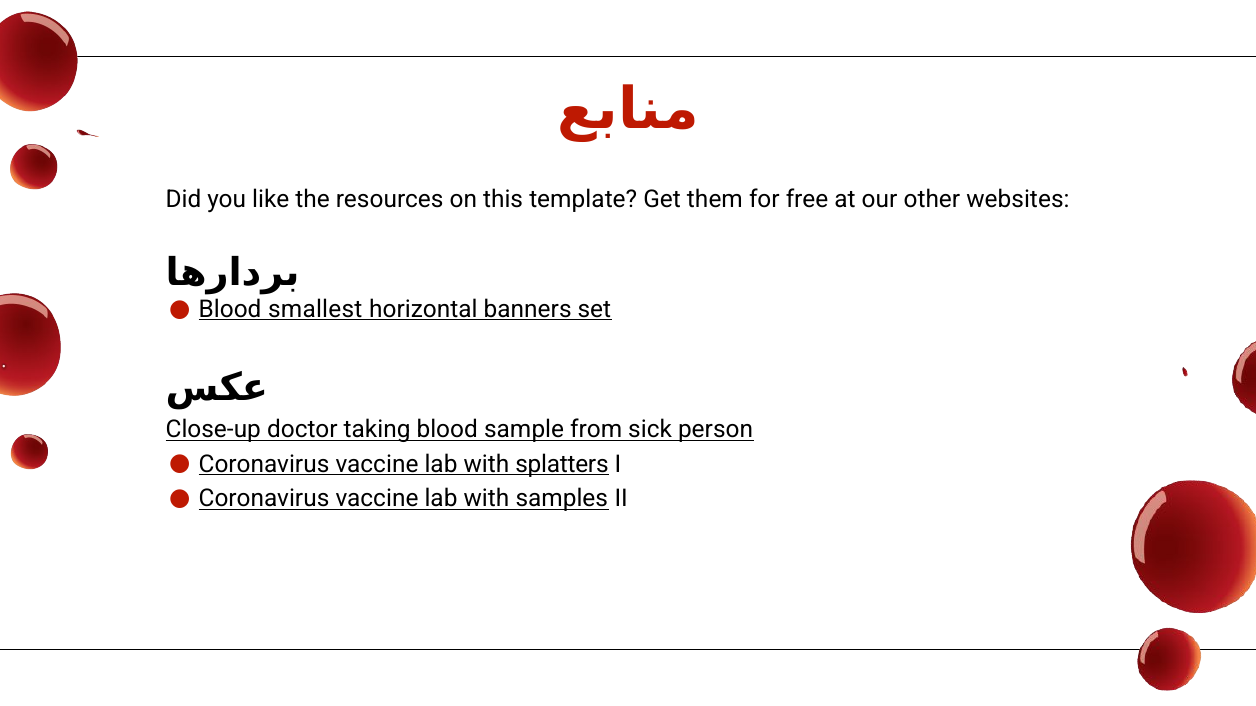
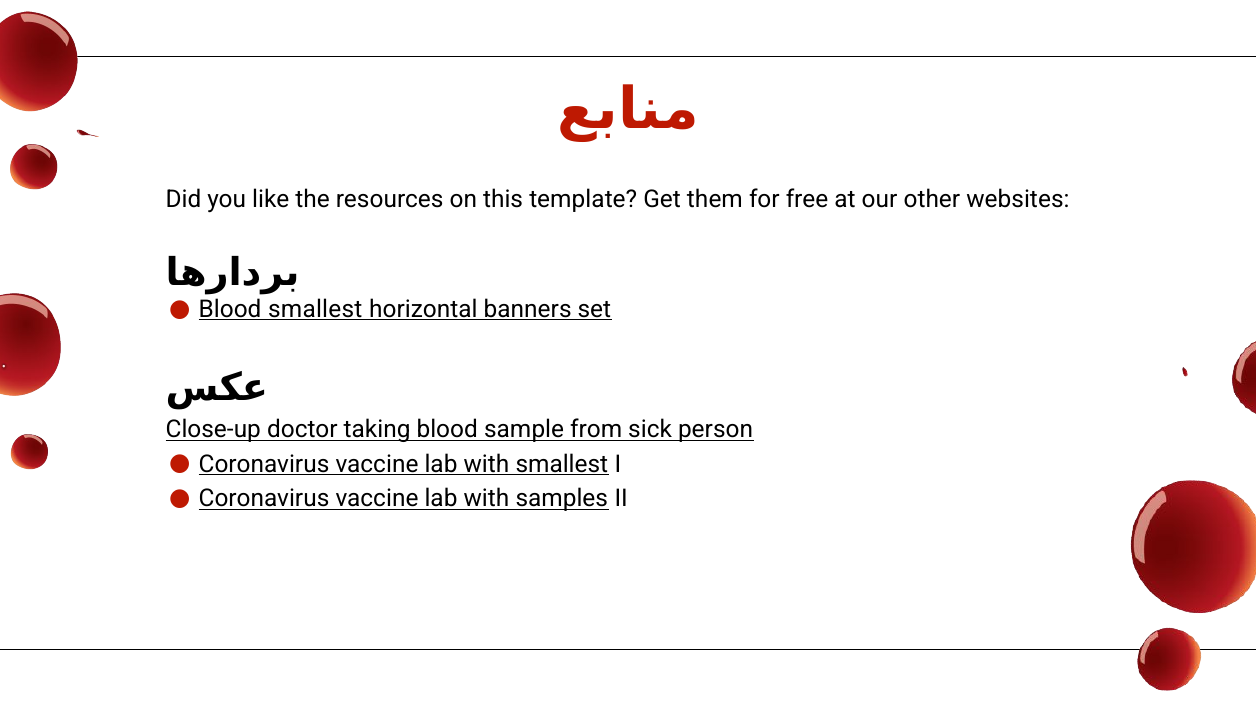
with splatters: splatters -> smallest
